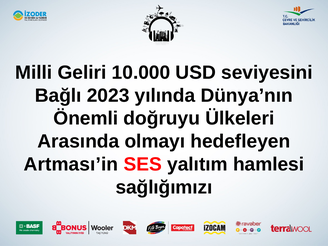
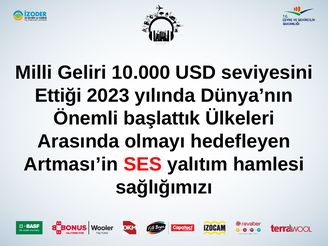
Bağlı: Bağlı -> Ettiği
doğruyu: doğruyu -> başlattık
